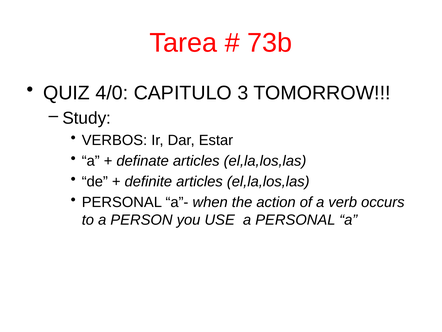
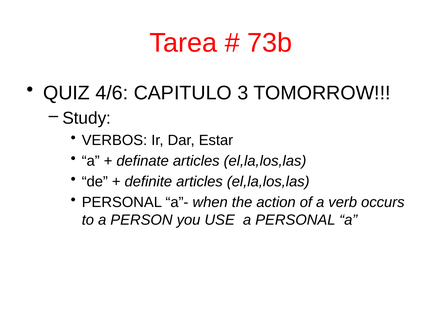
4/0: 4/0 -> 4/6
